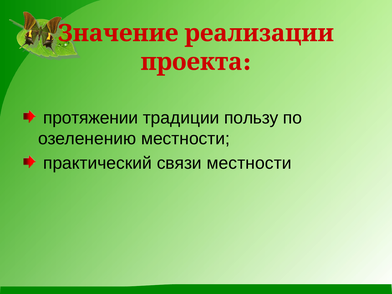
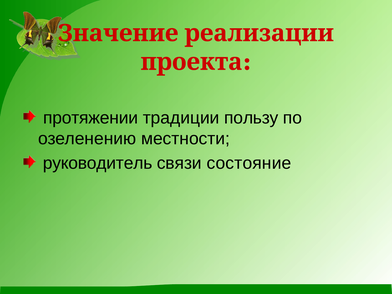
практический: практический -> руководитель
связи местности: местности -> состояние
